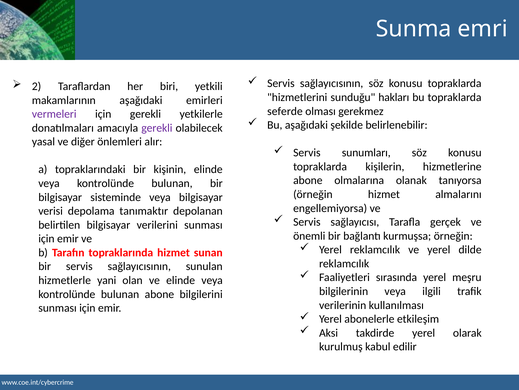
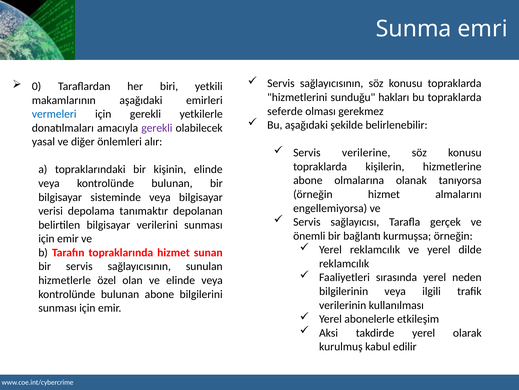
2: 2 -> 0
vermeleri colour: purple -> blue
sunumları: sunumları -> verilerine
meşru: meşru -> neden
yani: yani -> özel
